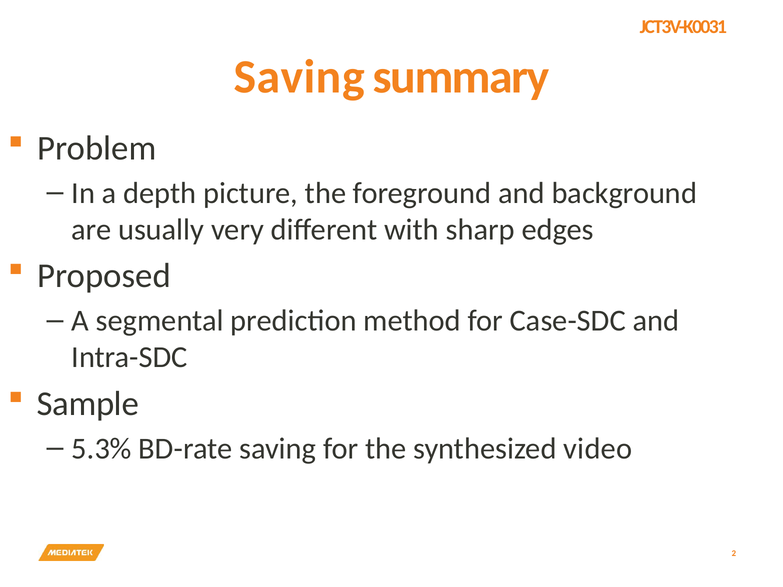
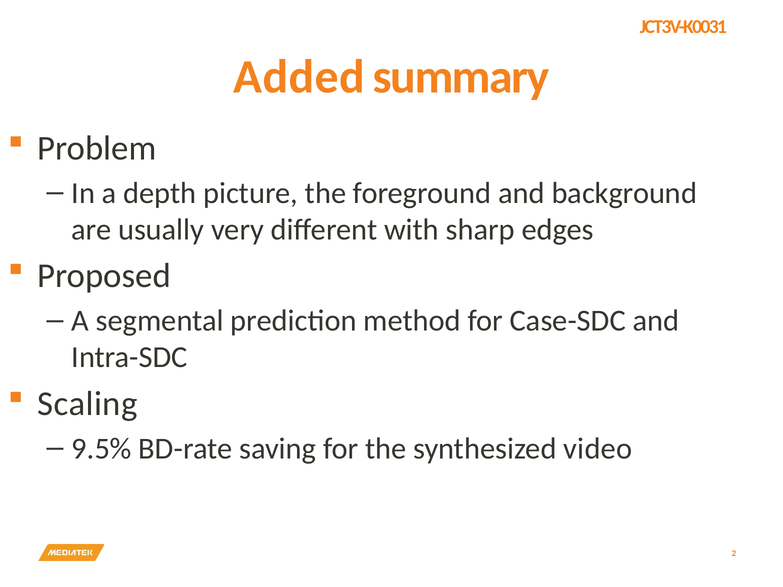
Saving at (299, 77): Saving -> Added
Sample: Sample -> Scaling
5.3%: 5.3% -> 9.5%
